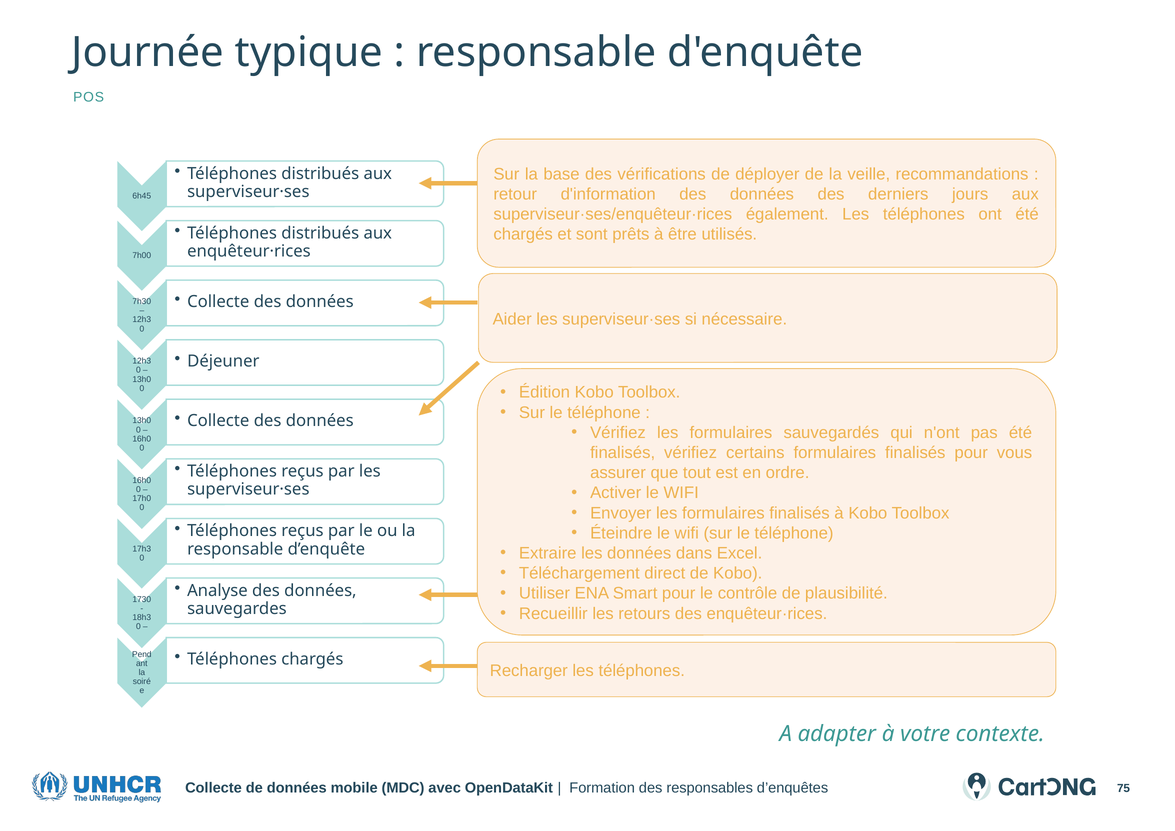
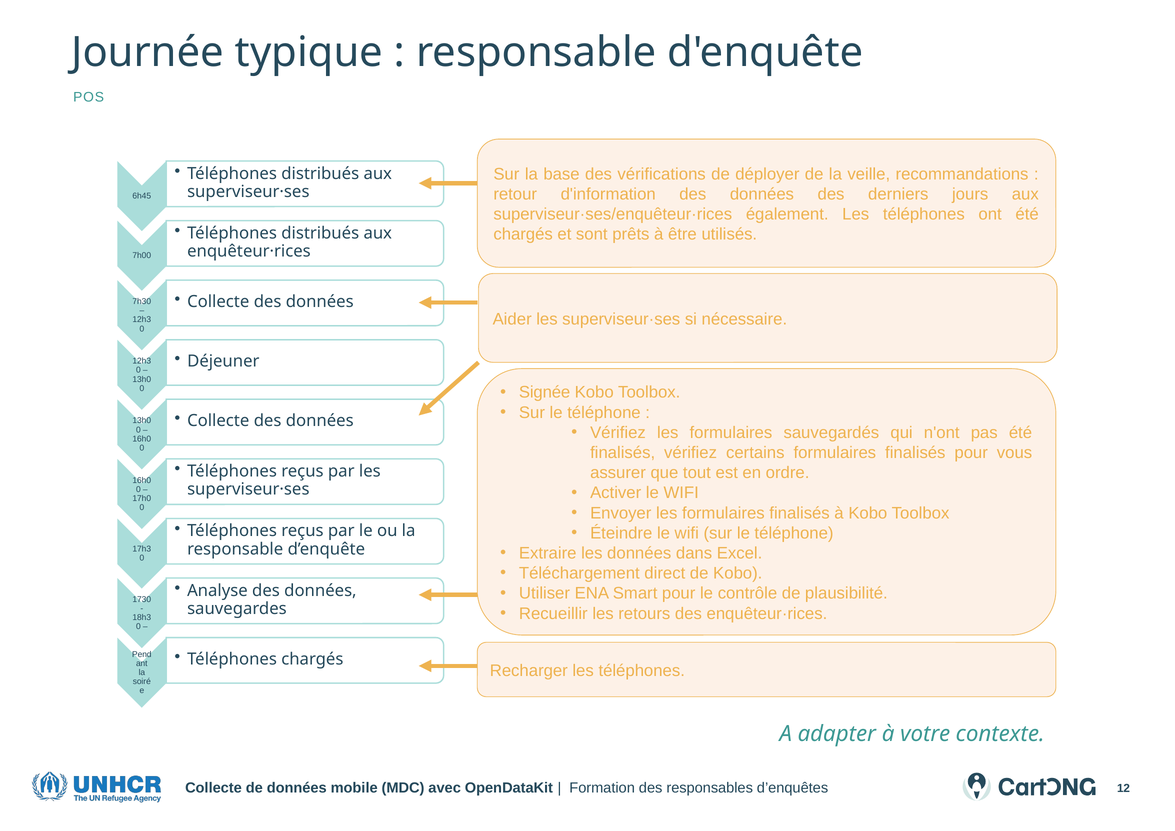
Édition: Édition -> Signée
75: 75 -> 12
